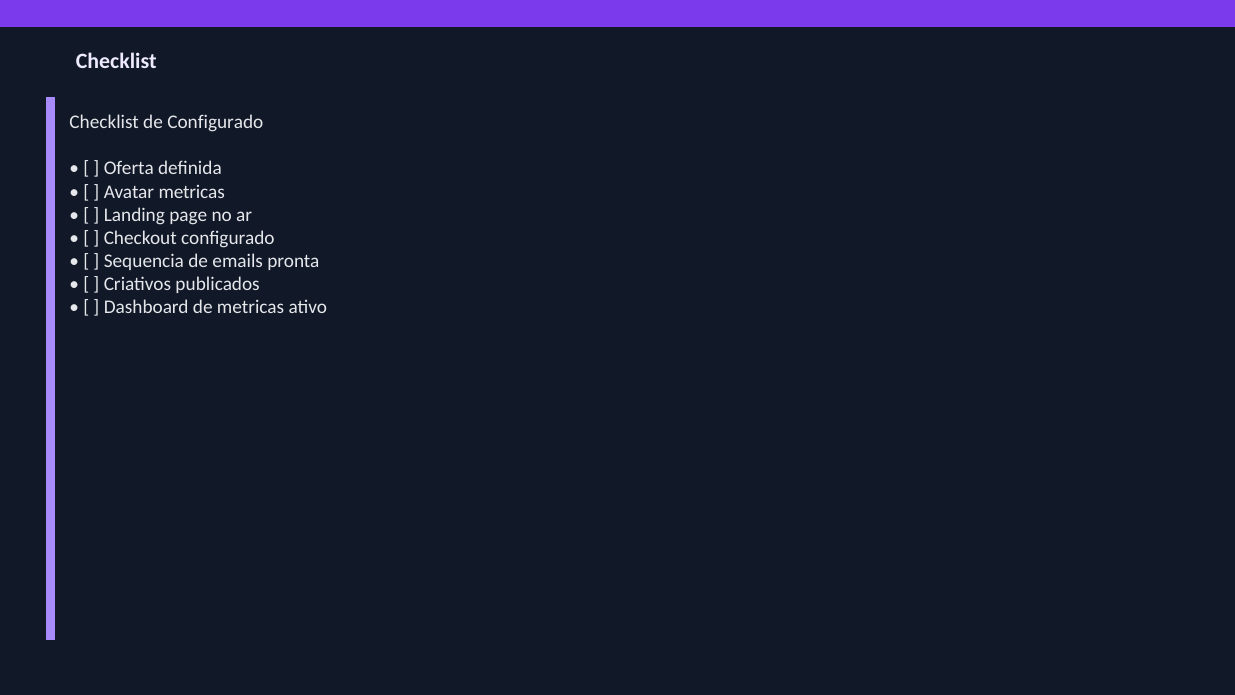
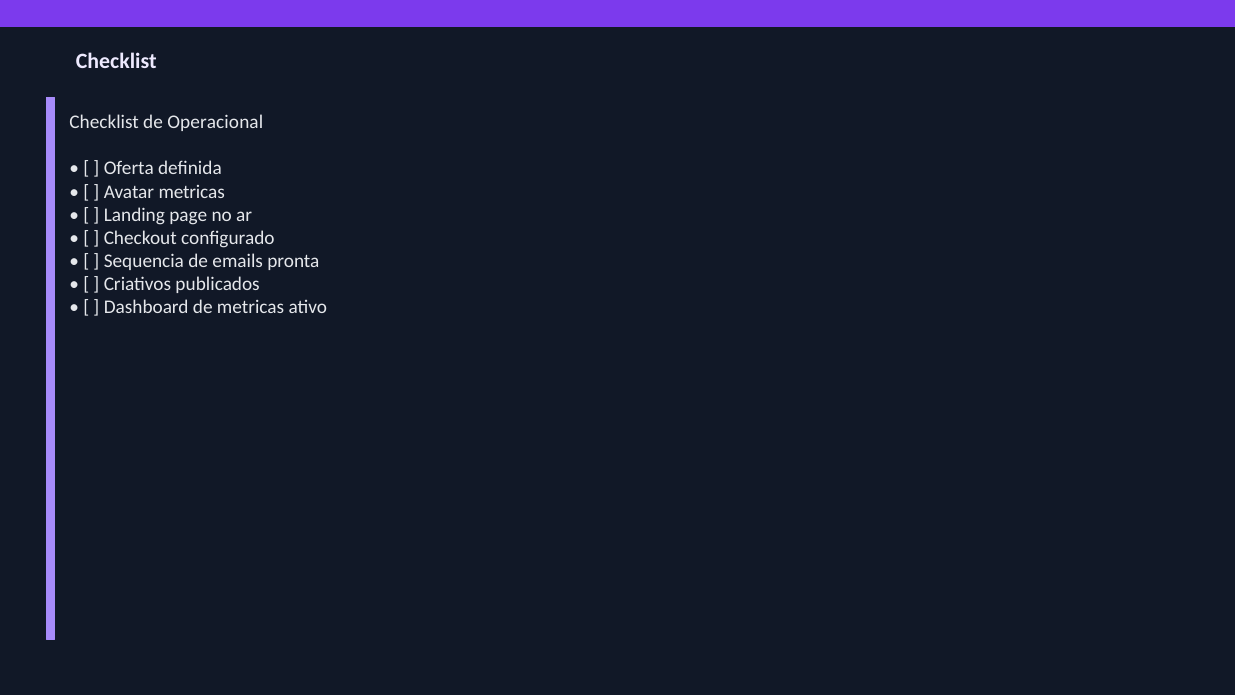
de Configurado: Configurado -> Operacional
